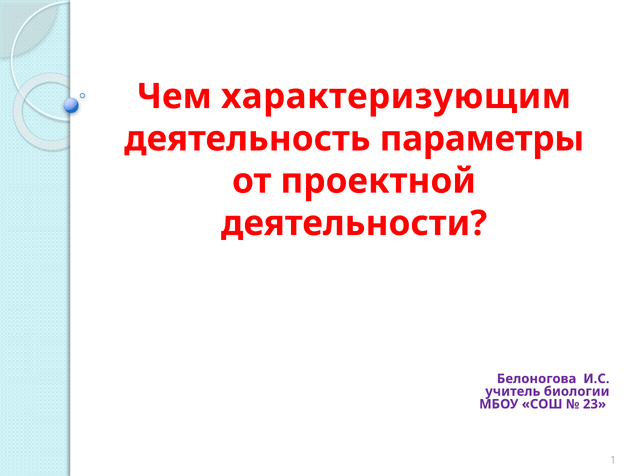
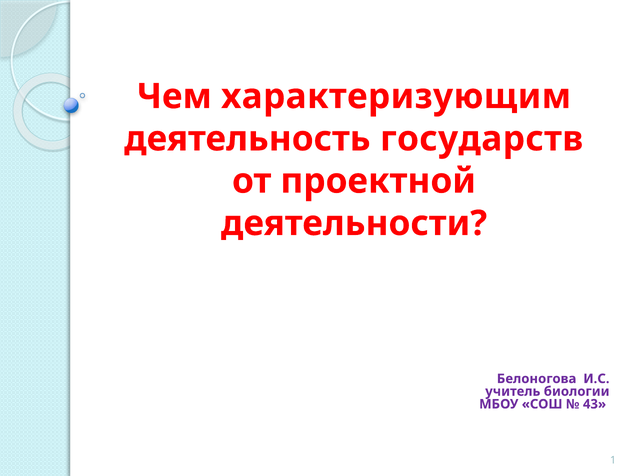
параметры: параметры -> государств
23: 23 -> 43
